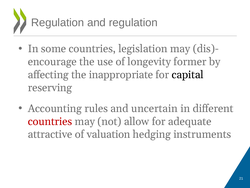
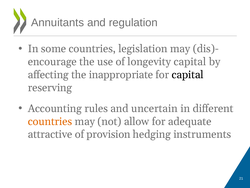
Regulation at (58, 23): Regulation -> Annuitants
longevity former: former -> capital
countries at (50, 121) colour: red -> orange
valuation: valuation -> provision
